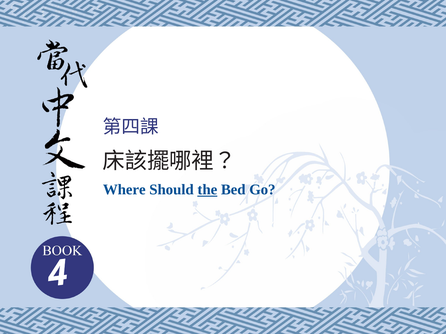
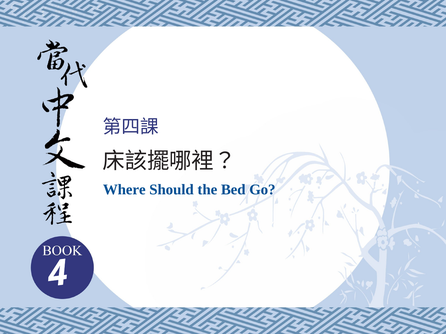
the underline: present -> none
